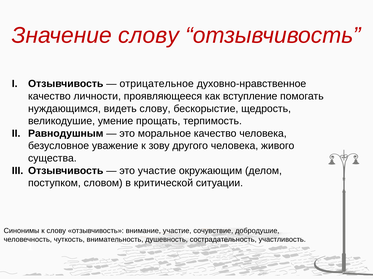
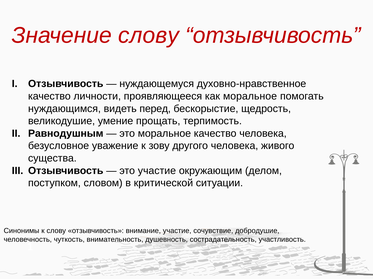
отрицательное: отрицательное -> нуждающемуся
как вступление: вступление -> моральное
видеть слову: слову -> перед
